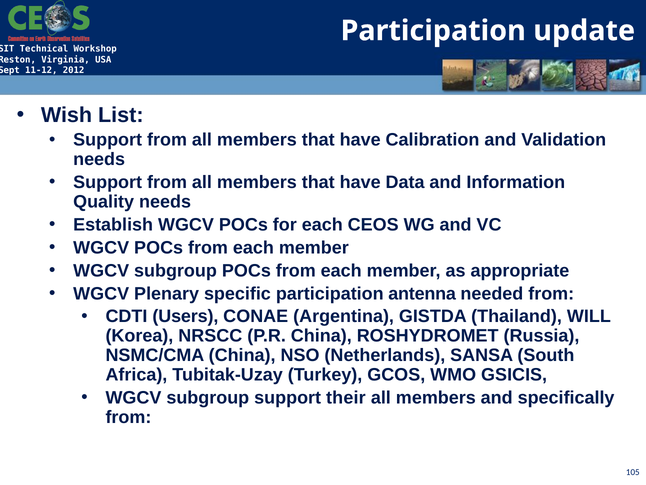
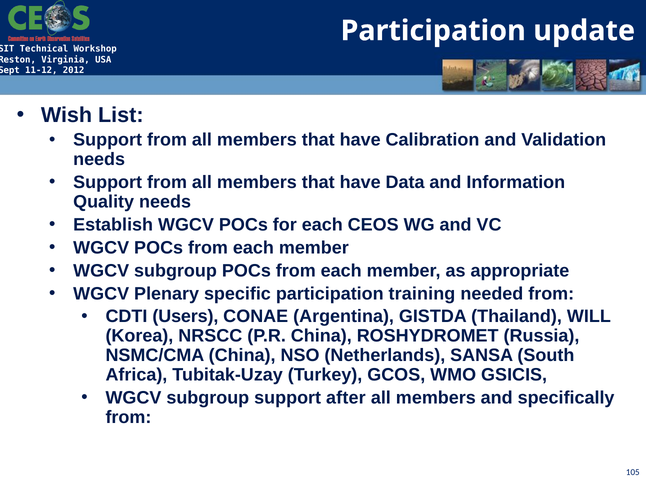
antenna: antenna -> training
their: their -> after
